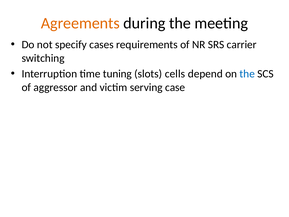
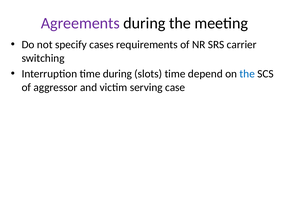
Agreements colour: orange -> purple
time tuning: tuning -> during
slots cells: cells -> time
